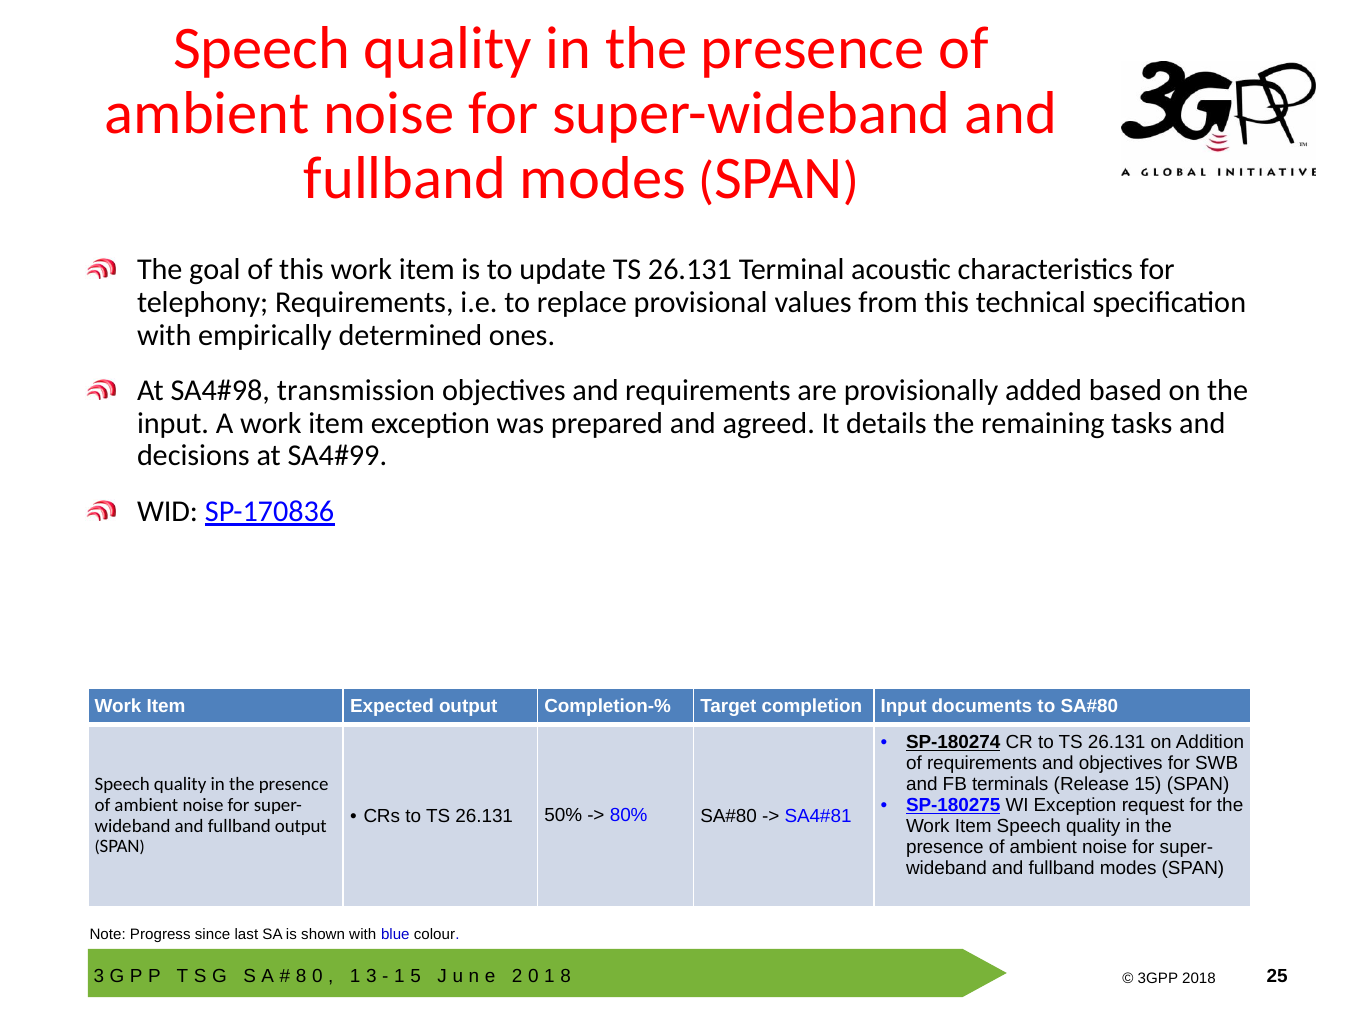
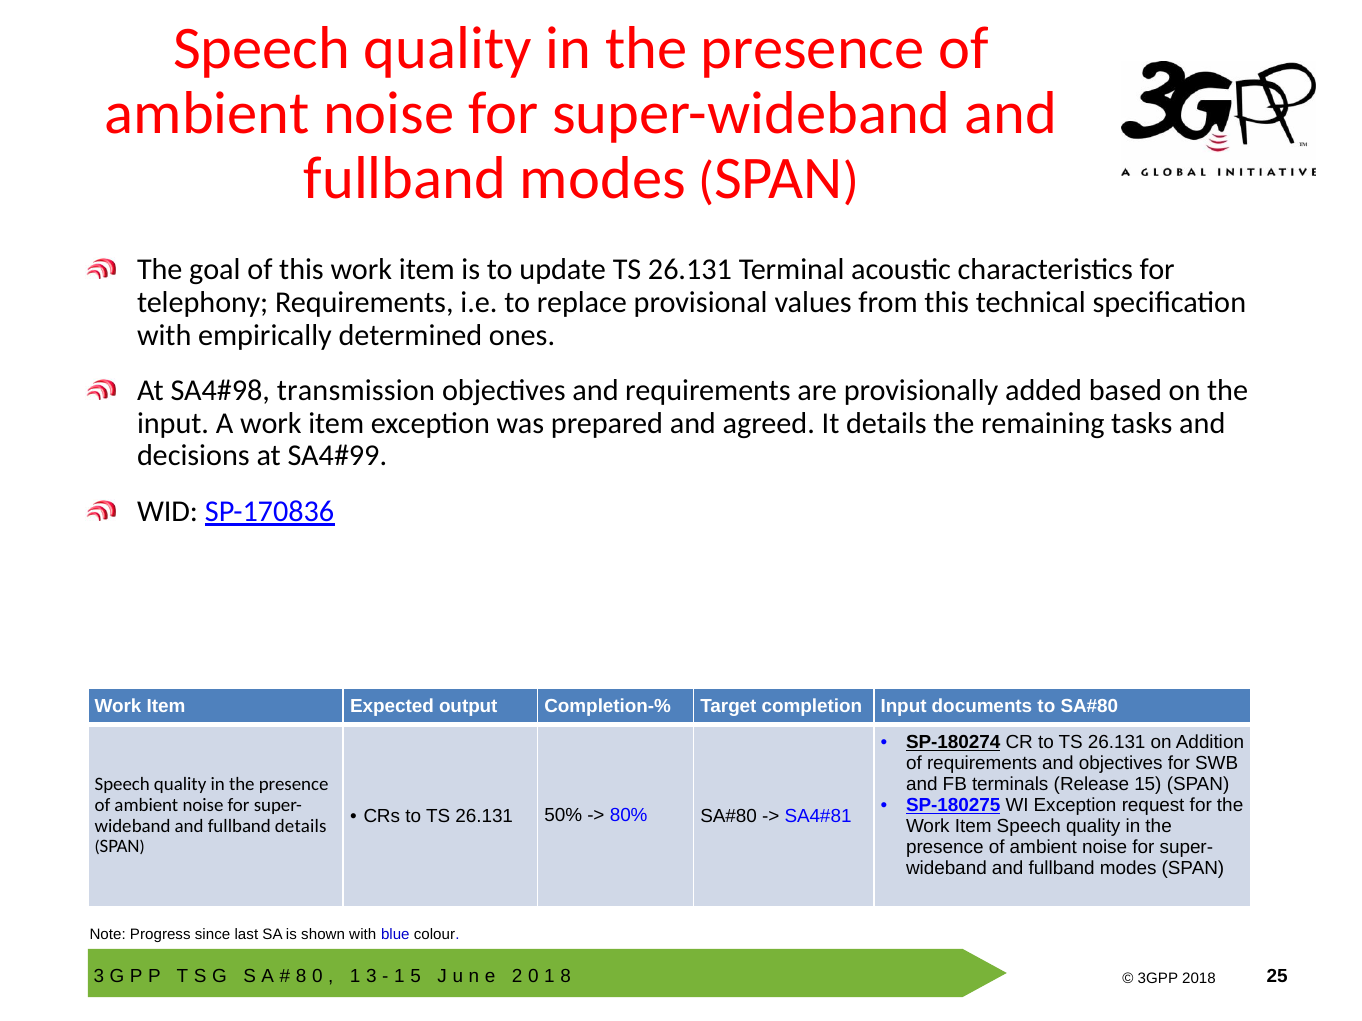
fullband output: output -> details
